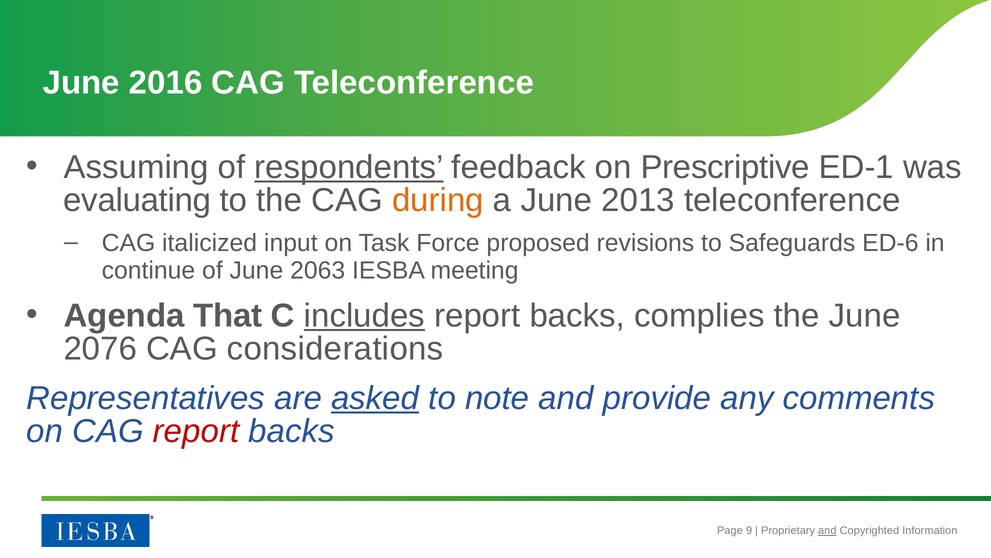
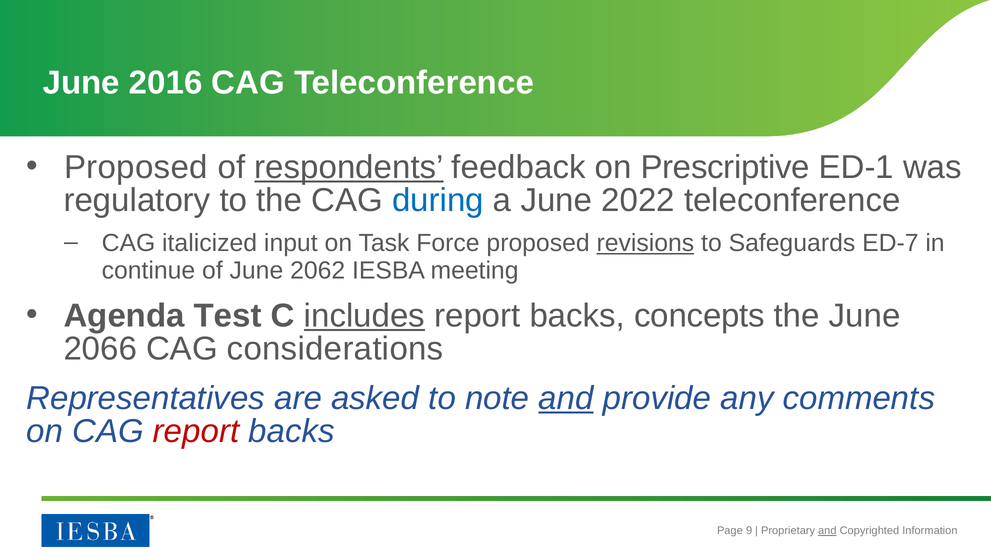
Assuming at (136, 167): Assuming -> Proposed
evaluating: evaluating -> regulatory
during colour: orange -> blue
2013: 2013 -> 2022
revisions underline: none -> present
ED-6: ED-6 -> ED-7
2063: 2063 -> 2062
That: That -> Test
complies: complies -> concepts
2076: 2076 -> 2066
asked underline: present -> none
and at (566, 398) underline: none -> present
